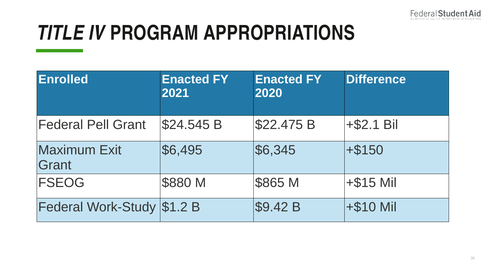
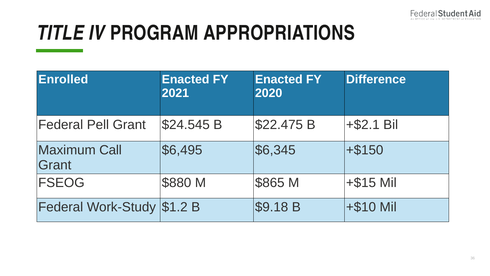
Exit: Exit -> Call
$9.42: $9.42 -> $9.18
